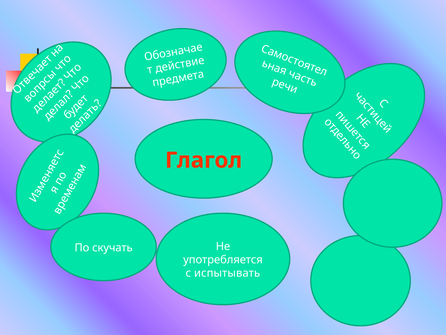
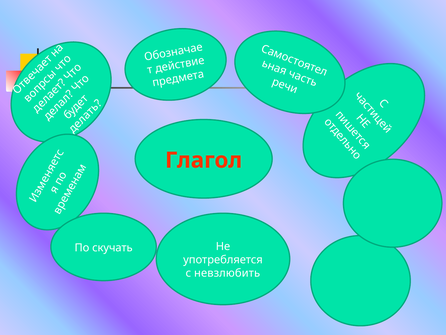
испытывать: испытывать -> невзлюбить
